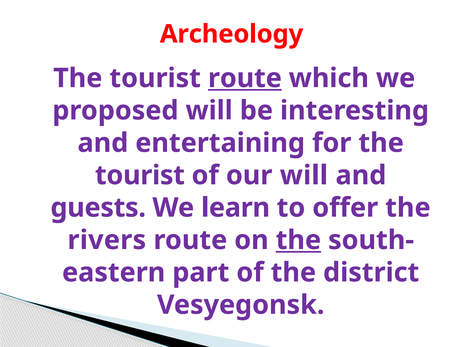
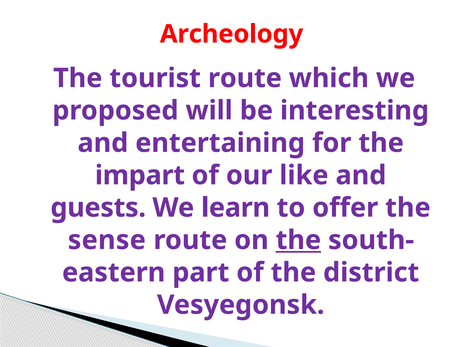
route at (245, 78) underline: present -> none
tourist at (140, 175): tourist -> impart
our will: will -> like
rivers: rivers -> sense
